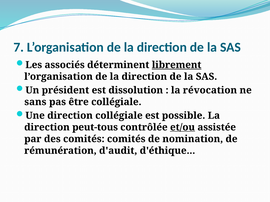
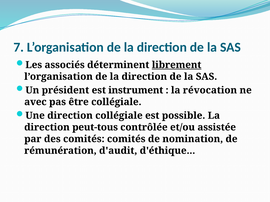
dissolution: dissolution -> instrument
sans: sans -> avec
et/ou underline: present -> none
